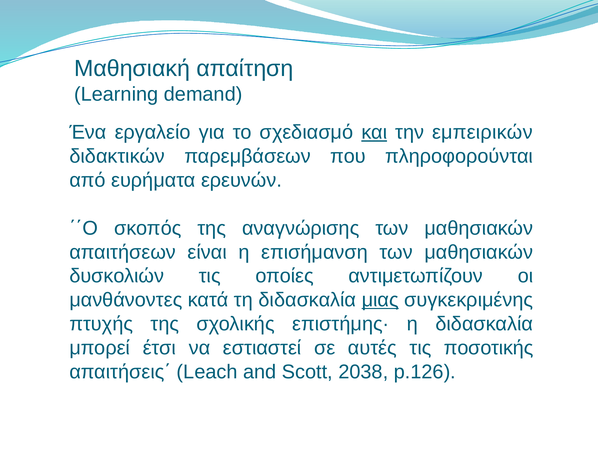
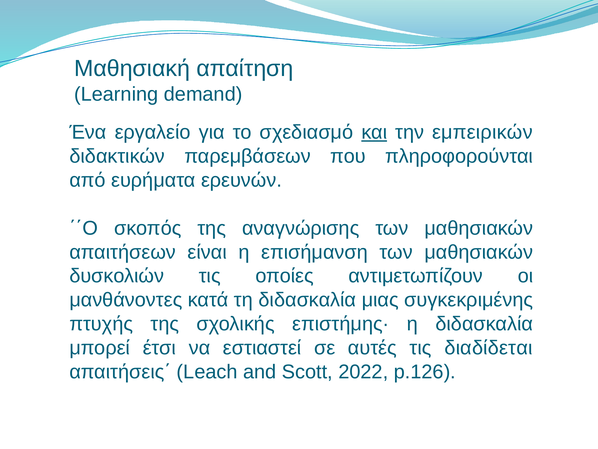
μιας underline: present -> none
ποσοτικής: ποσοτικής -> διαδίδεται
2038: 2038 -> 2022
